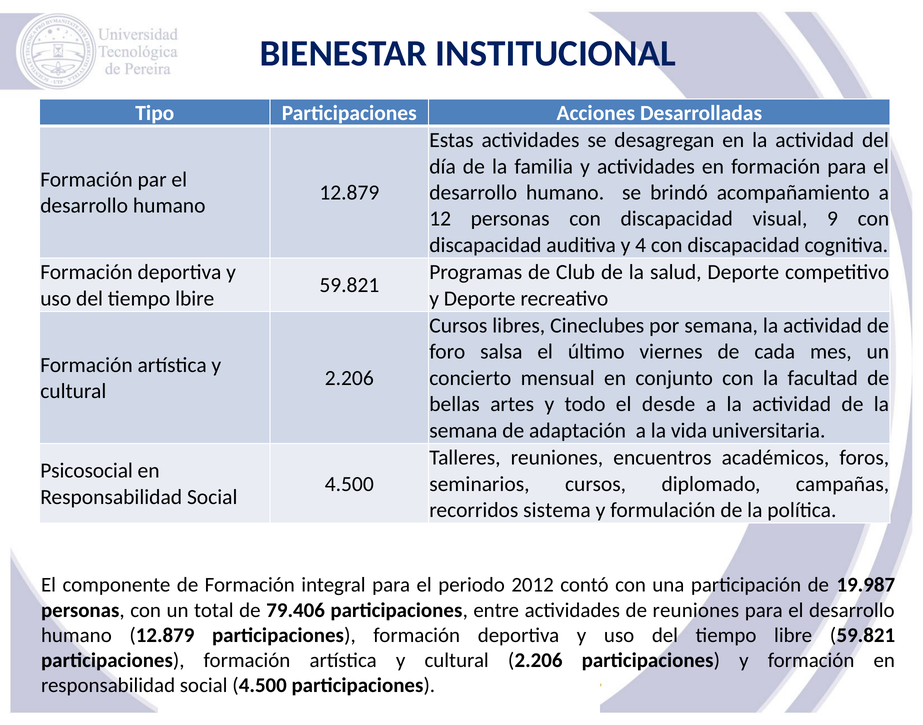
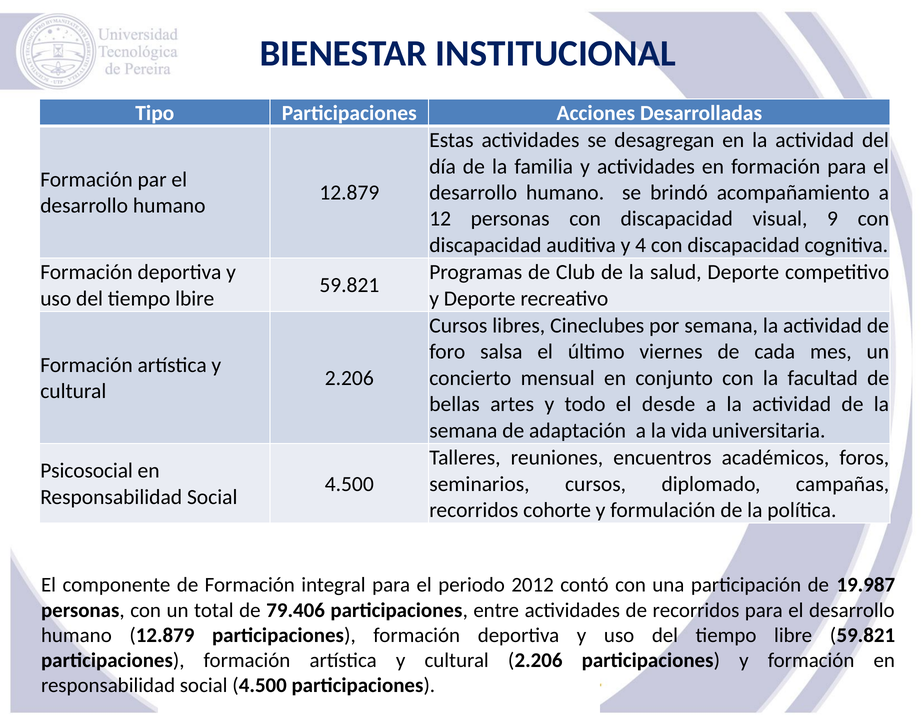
sistema: sistema -> cohorte
de reuniones: reuniones -> recorridos
